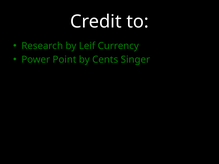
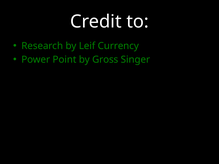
Cents: Cents -> Gross
